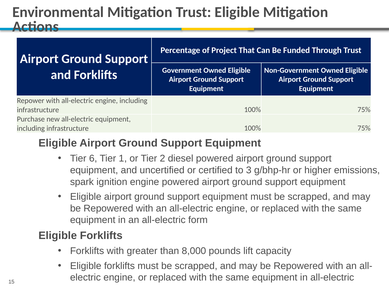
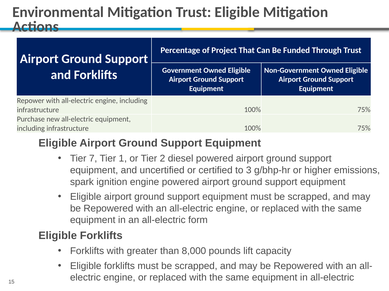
6: 6 -> 7
